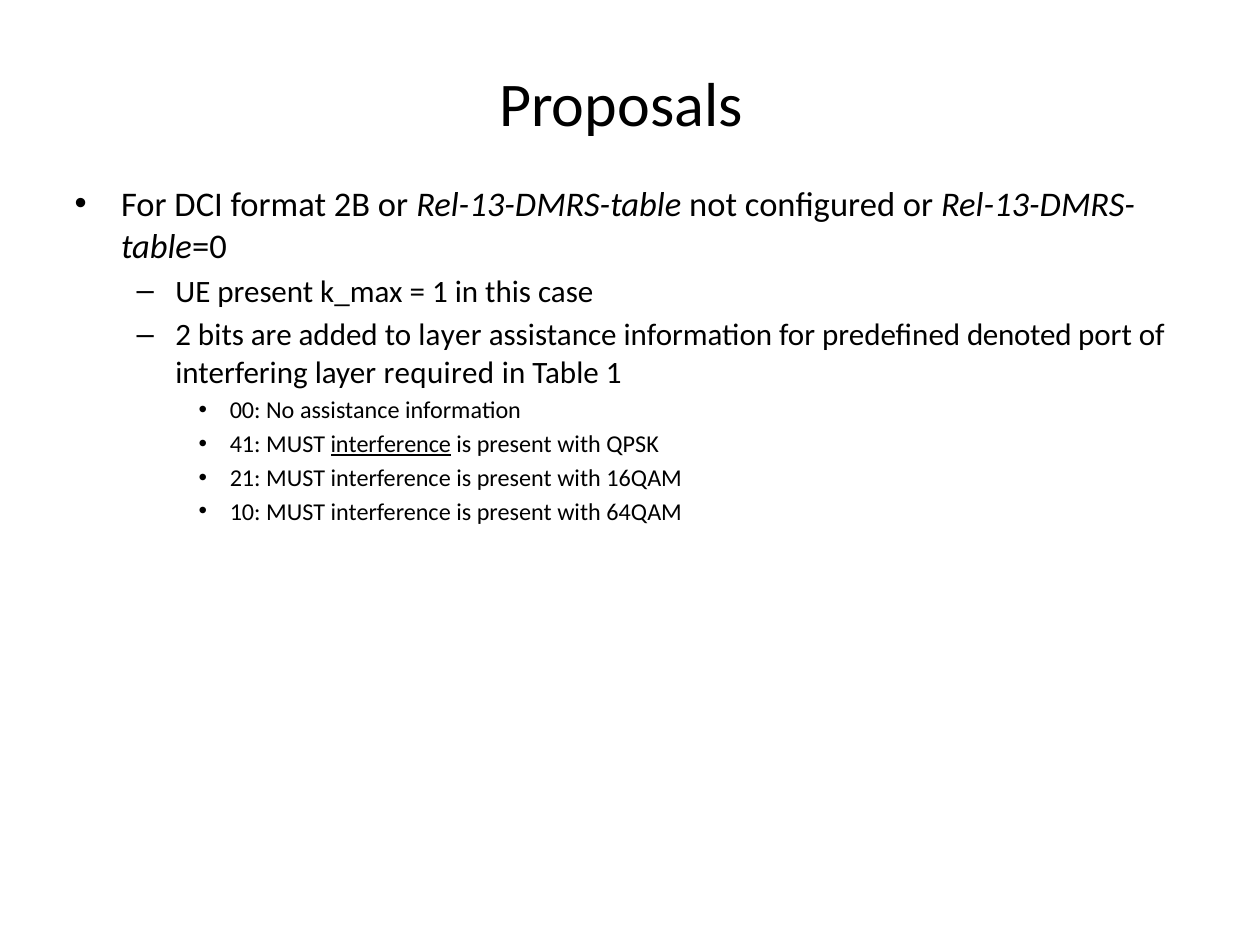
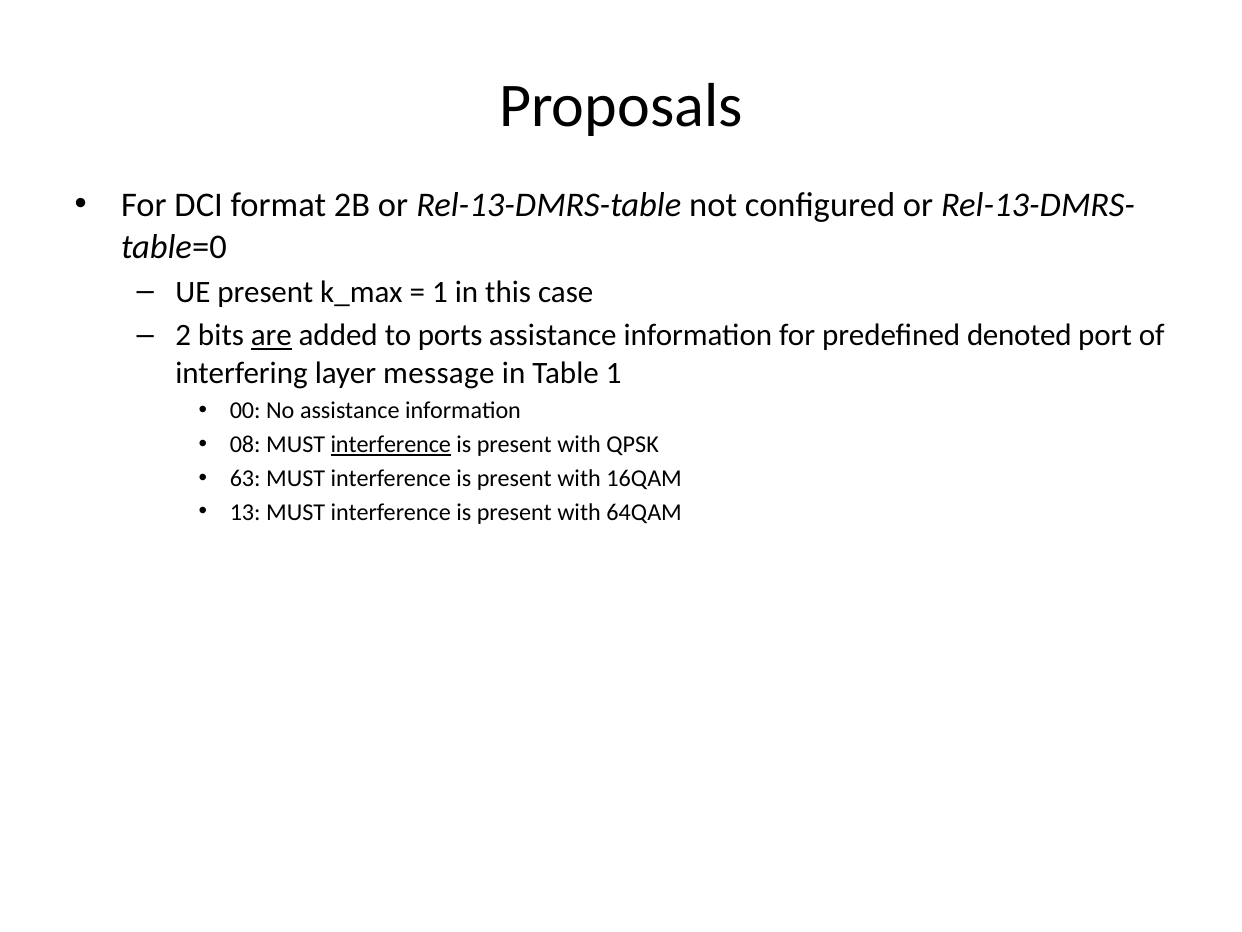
are underline: none -> present
to layer: layer -> ports
required: required -> message
41: 41 -> 08
21: 21 -> 63
10: 10 -> 13
